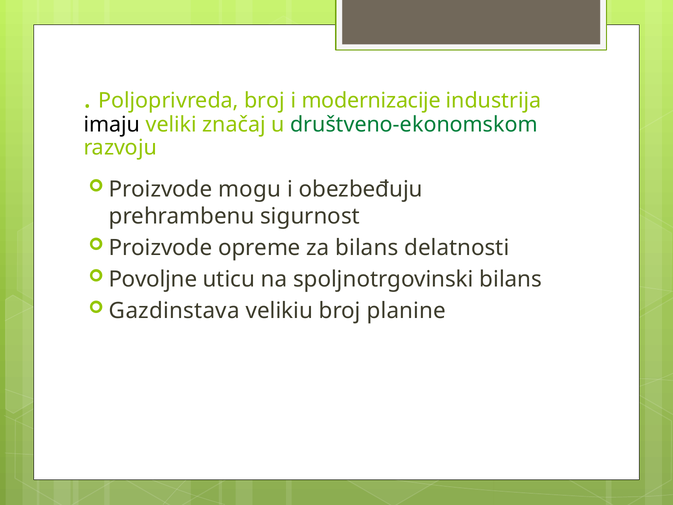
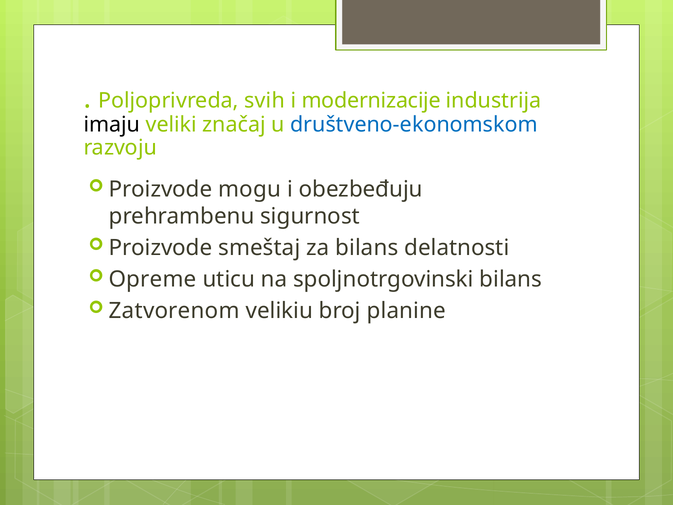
Poljoprivreda broj: broj -> svih
društveno-ekonomskom colour: green -> blue
opreme: opreme -> smeštaj
Povoljne: Povoljne -> Opreme
Gazdinstava: Gazdinstava -> Zatvorenom
